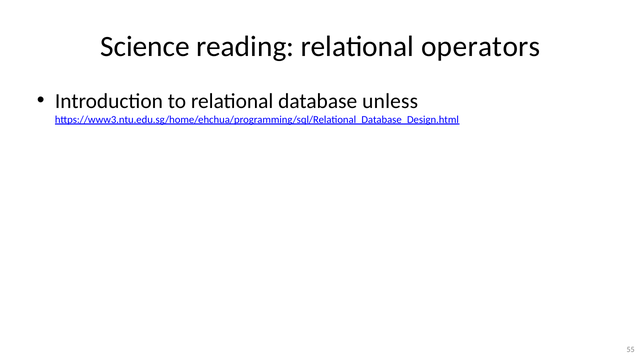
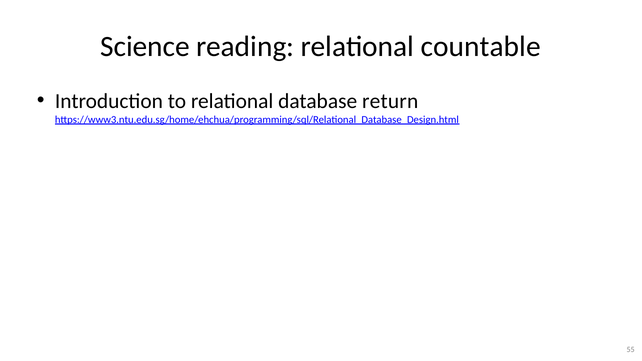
operators: operators -> countable
unless: unless -> return
